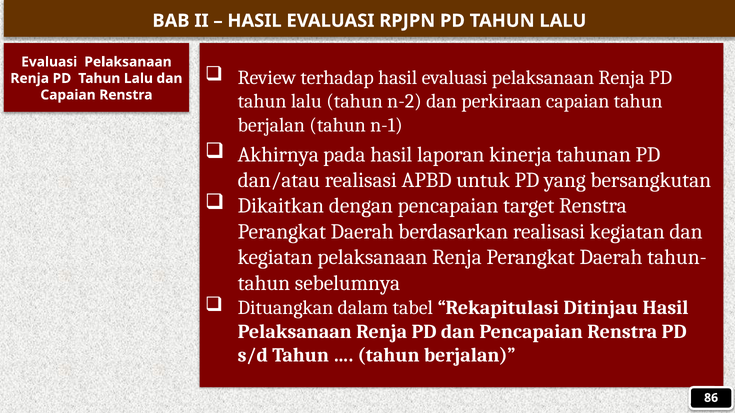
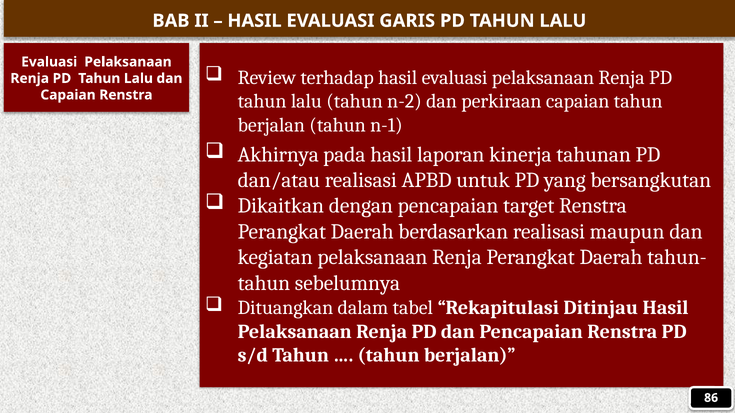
RPJPN: RPJPN -> GARIS
realisasi kegiatan: kegiatan -> maupun
